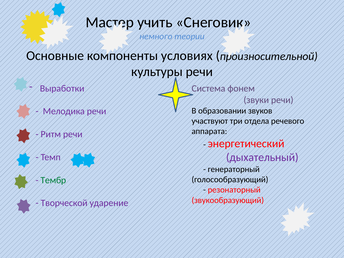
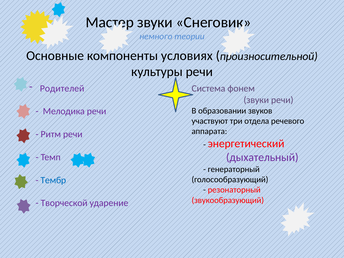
учить at (155, 22): учить -> звуки
Выработки: Выработки -> Родителей
Тембр colour: green -> blue
